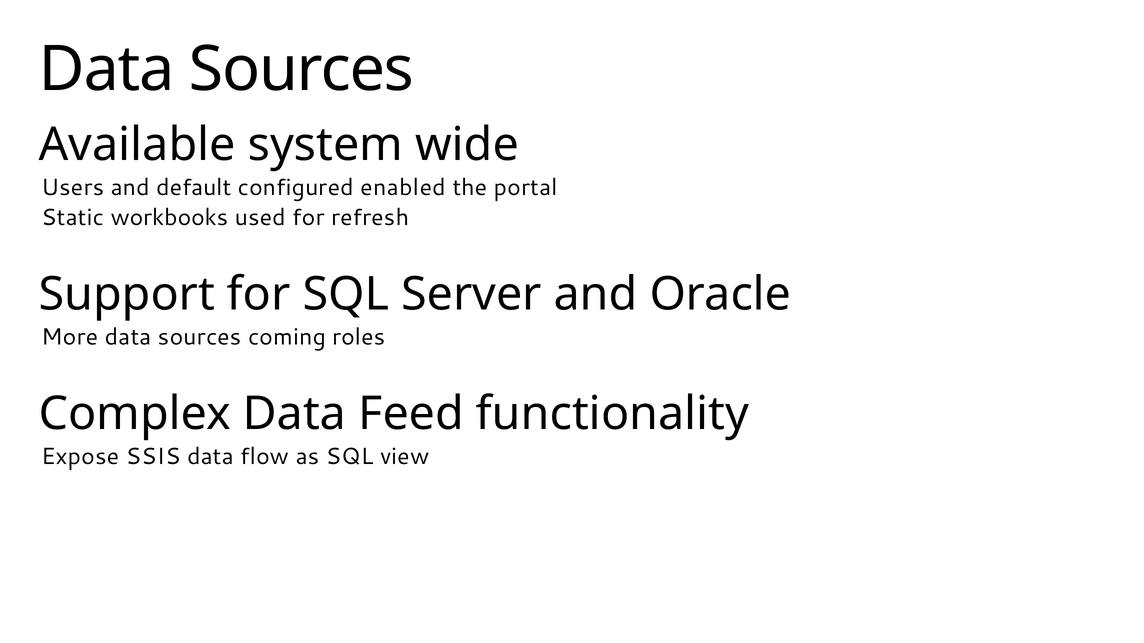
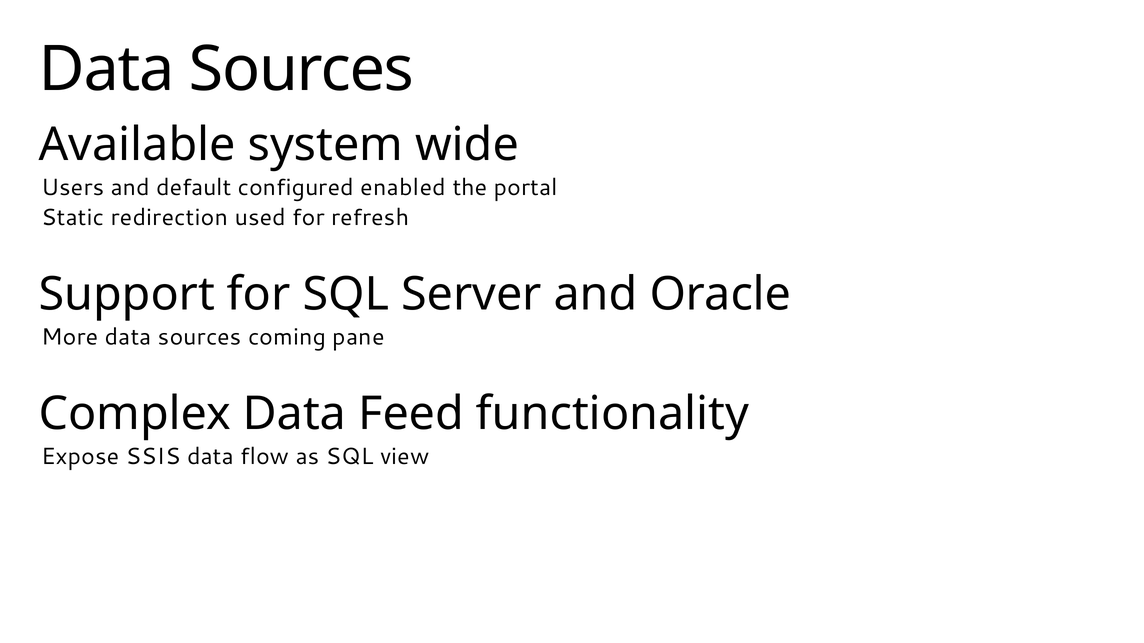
workbooks: workbooks -> redirection
roles: roles -> pane
